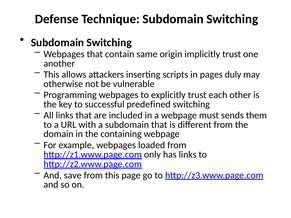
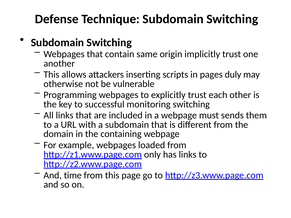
predefined: predefined -> monitoring
save: save -> time
